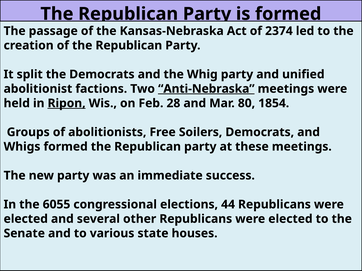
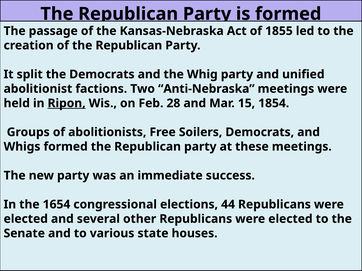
2374: 2374 -> 1855
Anti-Nebraska underline: present -> none
80: 80 -> 15
6055: 6055 -> 1654
